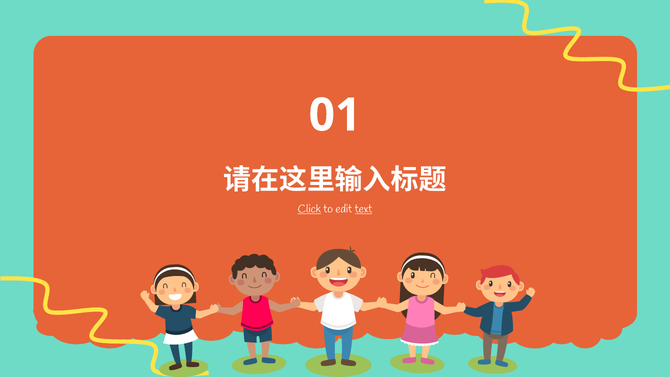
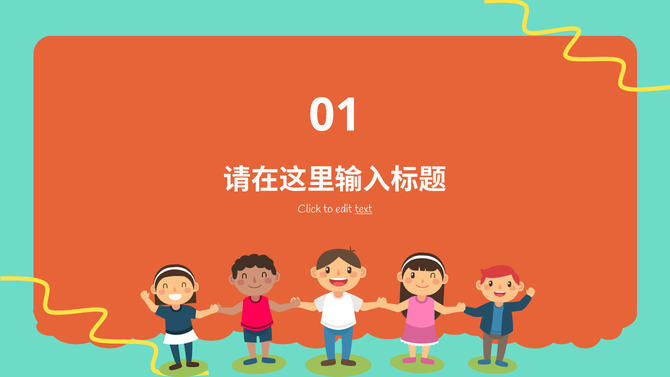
Click underline: present -> none
